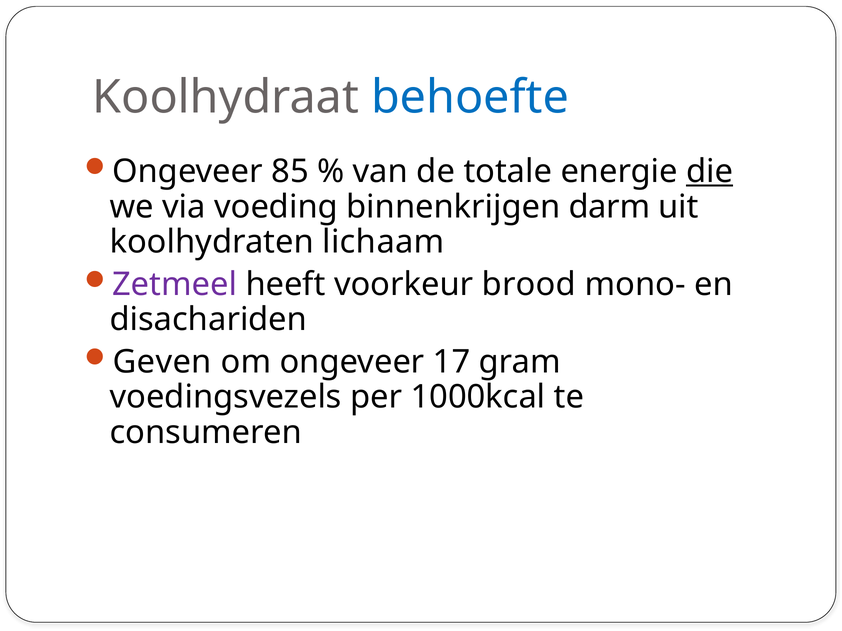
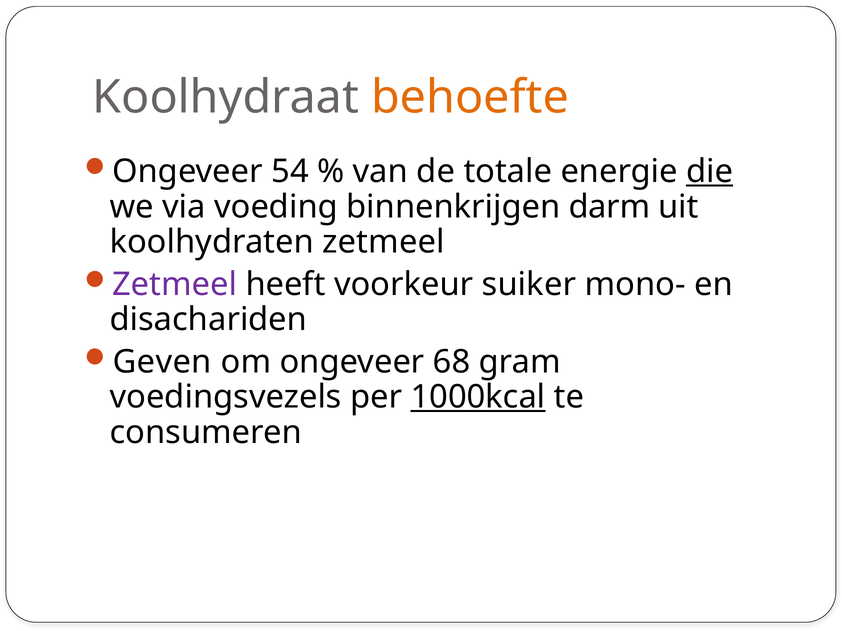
behoefte colour: blue -> orange
85: 85 -> 54
koolhydraten lichaam: lichaam -> zetmeel
brood: brood -> suiker
17: 17 -> 68
1000kcal underline: none -> present
